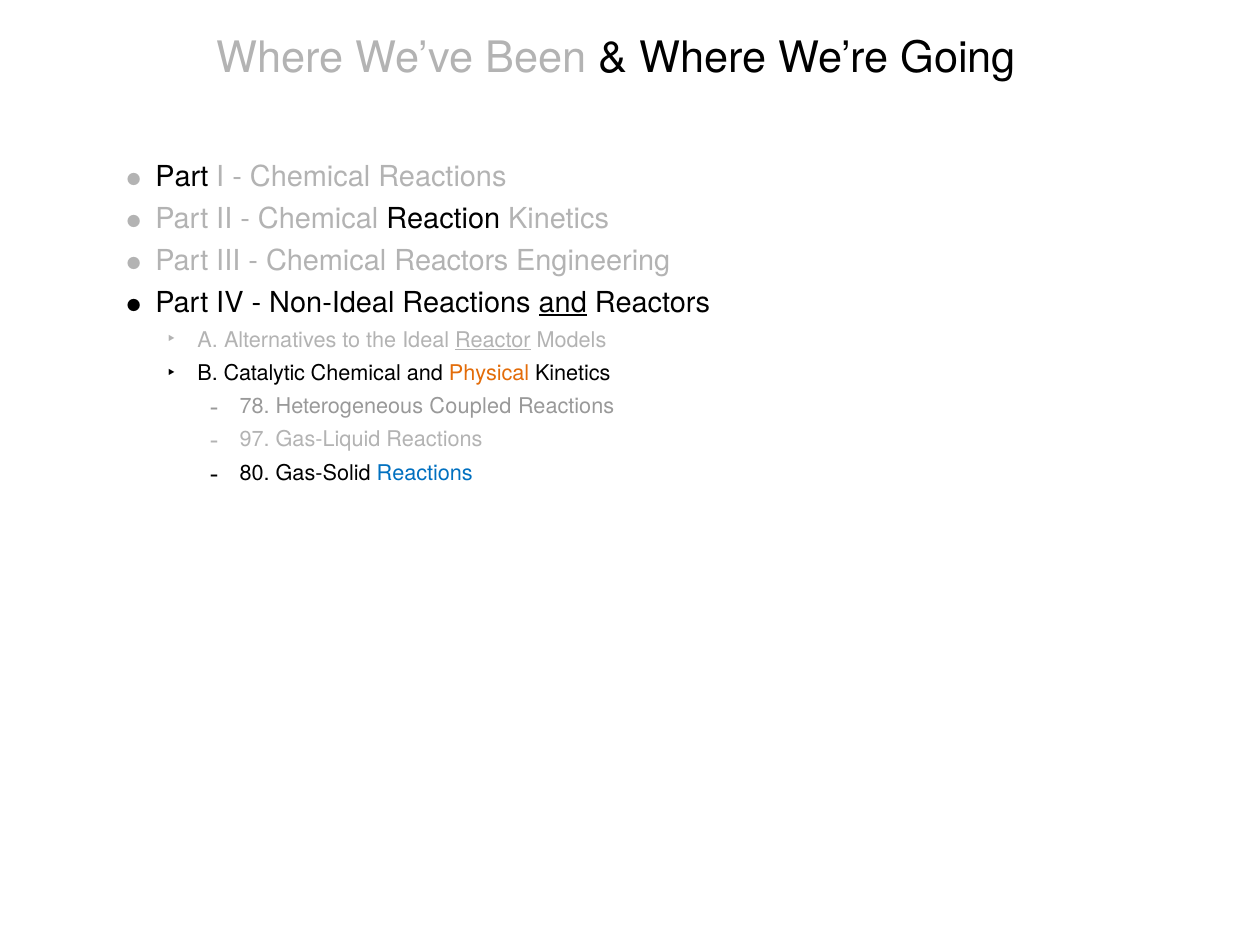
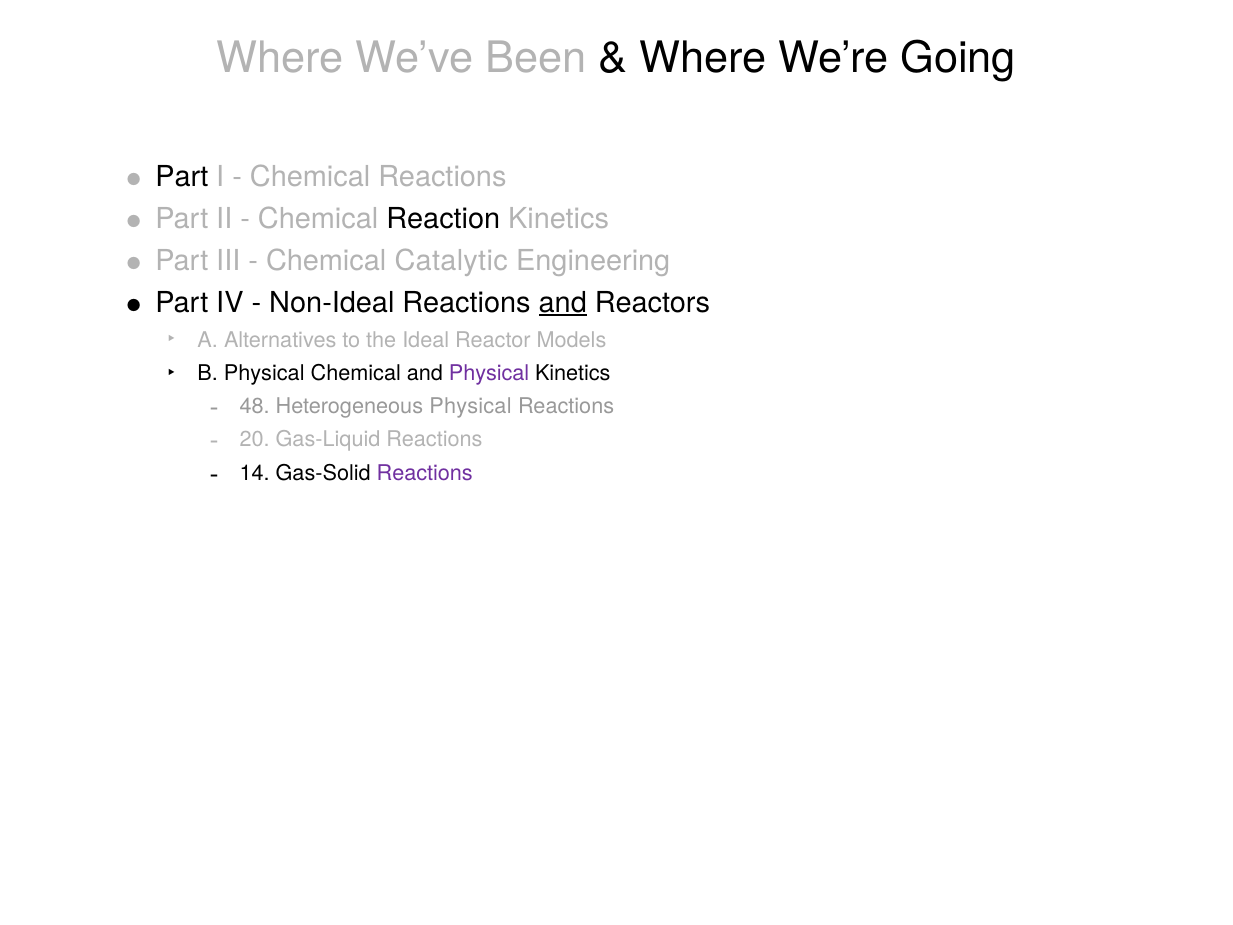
Chemical Reactors: Reactors -> Catalytic
Reactor underline: present -> none
B Catalytic: Catalytic -> Physical
Physical at (489, 373) colour: orange -> purple
78: 78 -> 48
Heterogeneous Coupled: Coupled -> Physical
97: 97 -> 20
80: 80 -> 14
Reactions at (425, 473) colour: blue -> purple
